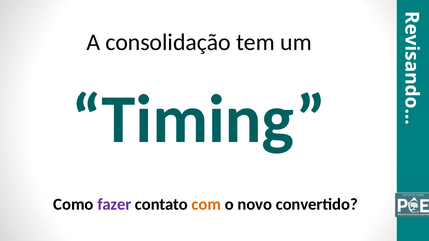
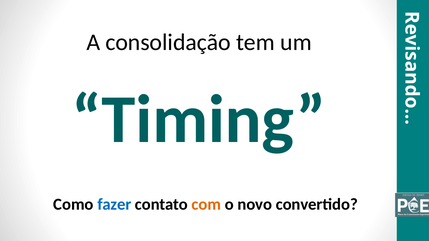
fazer colour: purple -> blue
